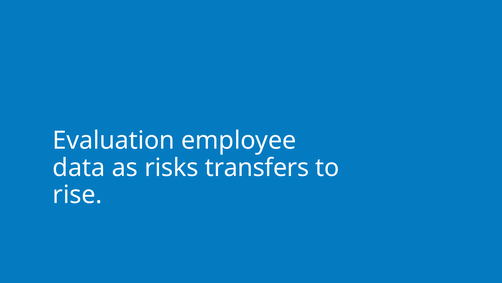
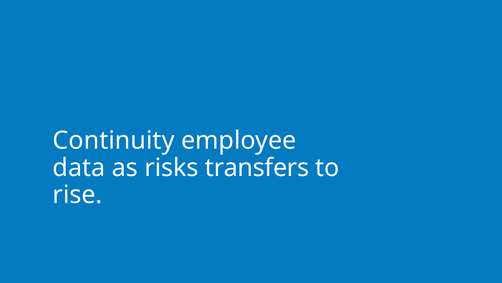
Evaluation: Evaluation -> Continuity
